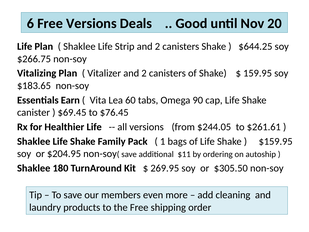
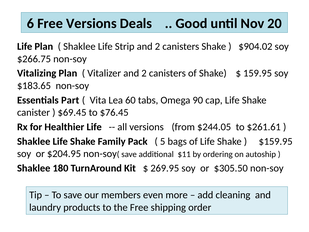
$644.25: $644.25 -> $904.02
Earn: Earn -> Part
1: 1 -> 5
